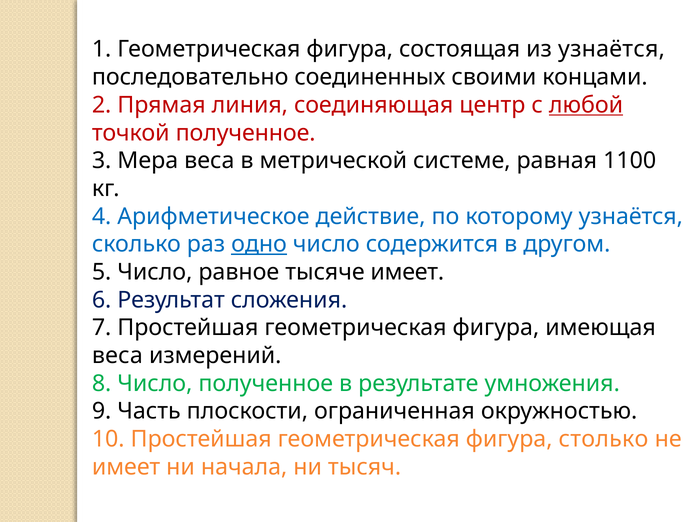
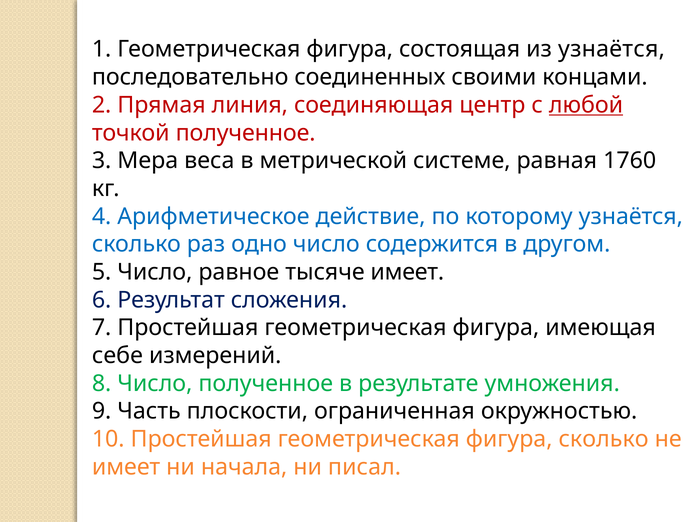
1100: 1100 -> 1760
одно underline: present -> none
веса at (117, 356): веса -> себе
фигура столько: столько -> сколько
тысяч: тысяч -> писал
